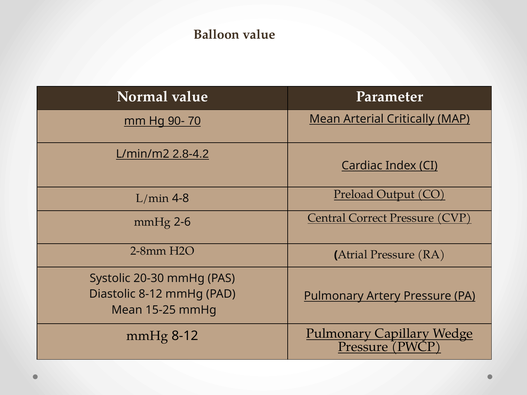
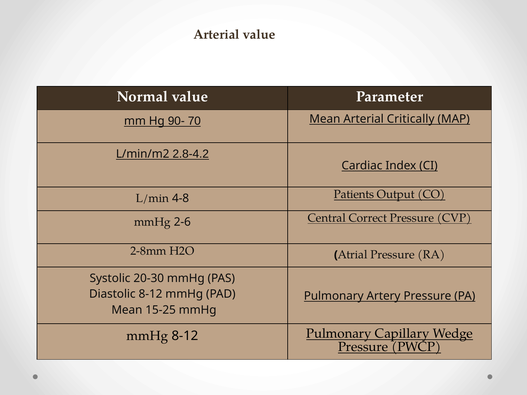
Balloon at (217, 34): Balloon -> Arterial
Preload: Preload -> Patients
